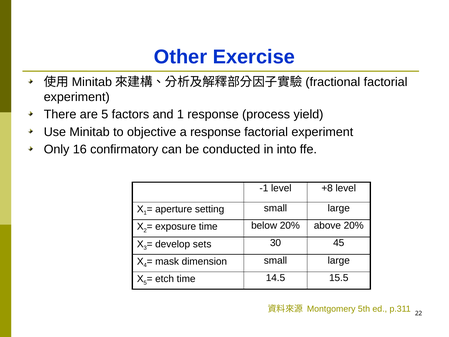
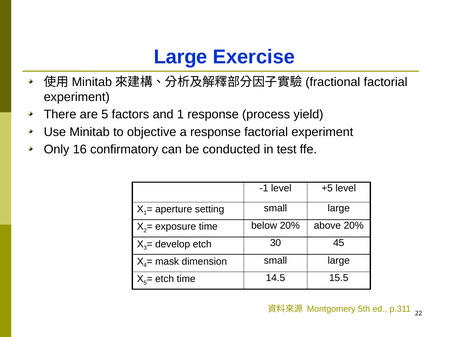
Other at (181, 57): Other -> Large
into: into -> test
+8: +8 -> +5
develop sets: sets -> etch
